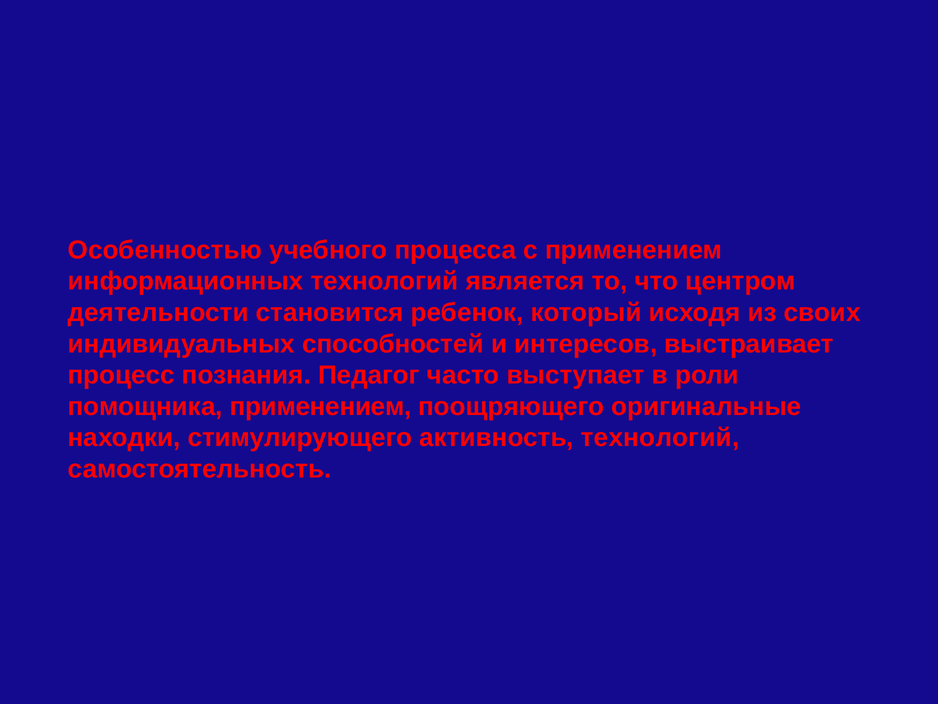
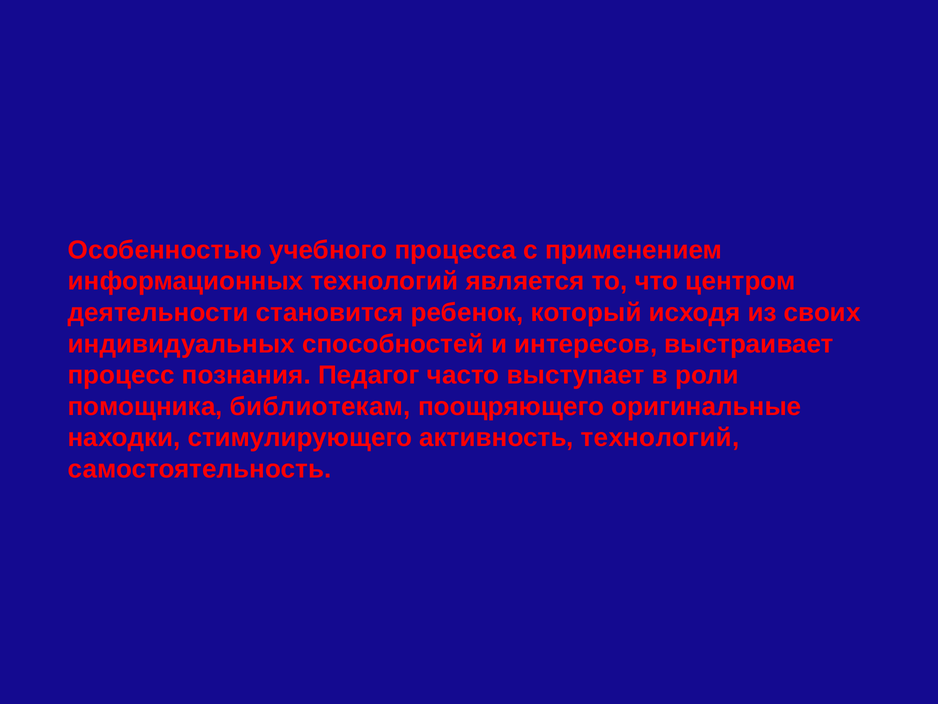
помощника применением: применением -> библиотекам
